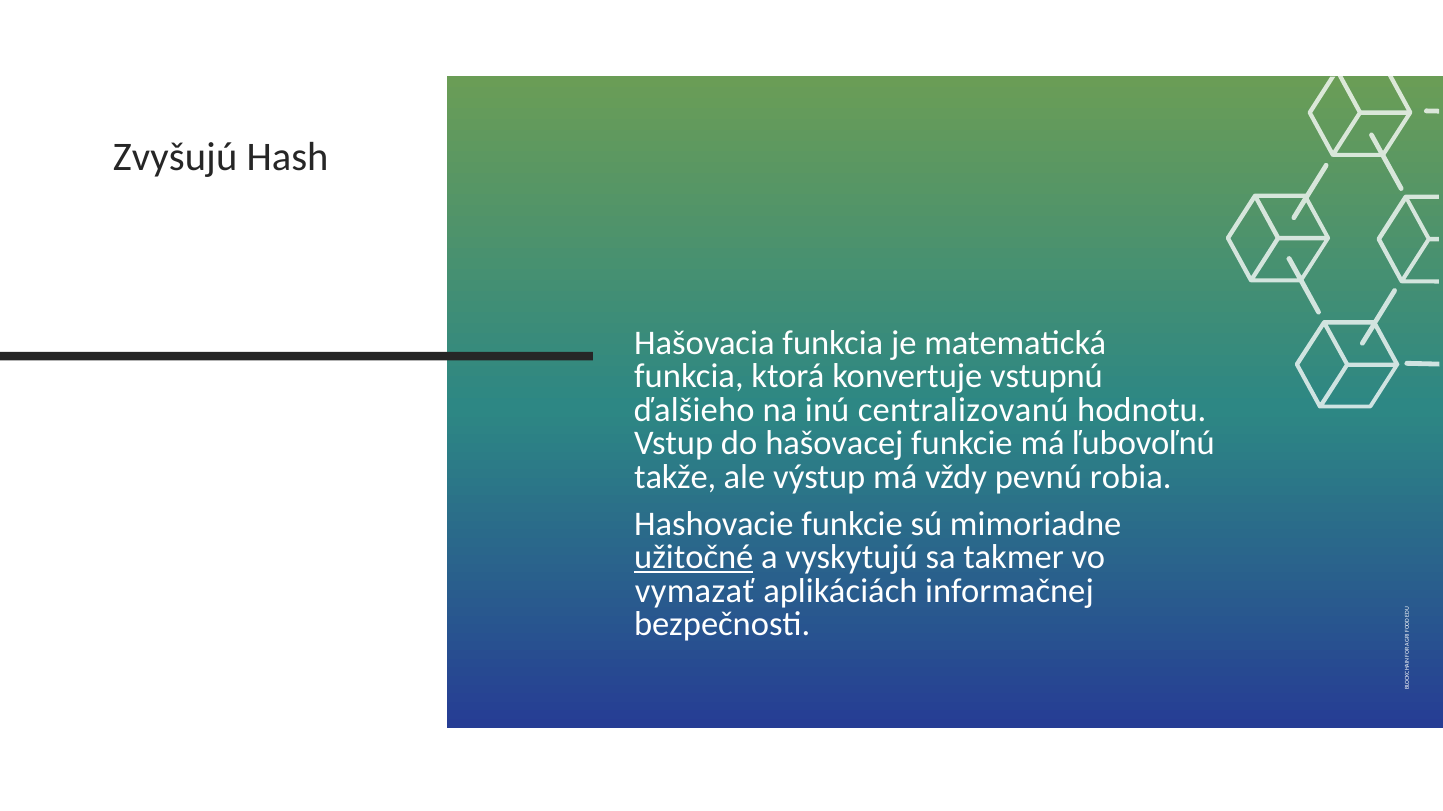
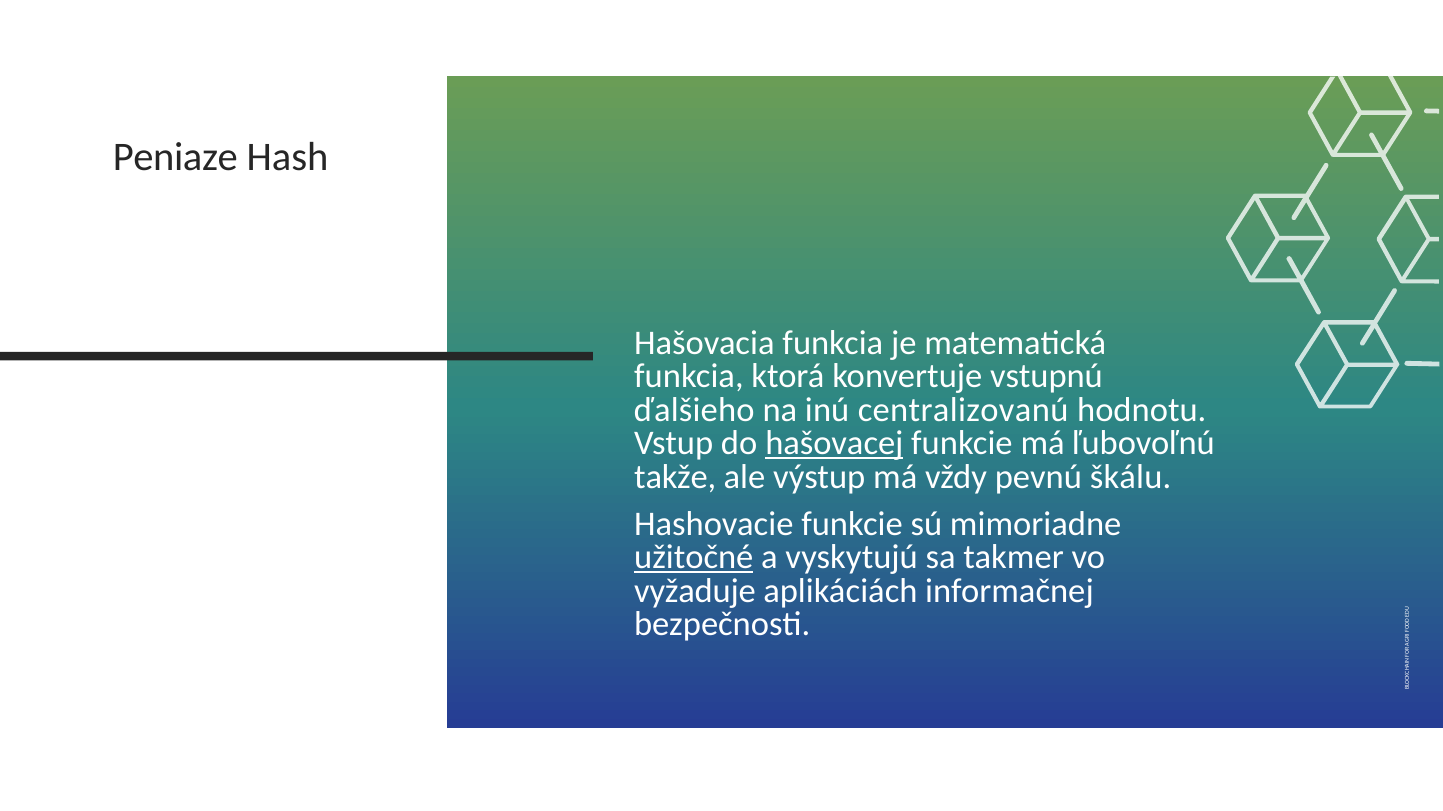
Zvyšujú: Zvyšujú -> Peniaze
hašovacej underline: none -> present
robia: robia -> škálu
vymazať: vymazať -> vyžaduje
